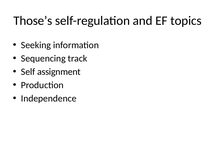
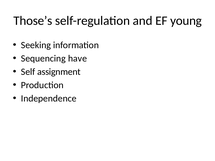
topics: topics -> young
track: track -> have
